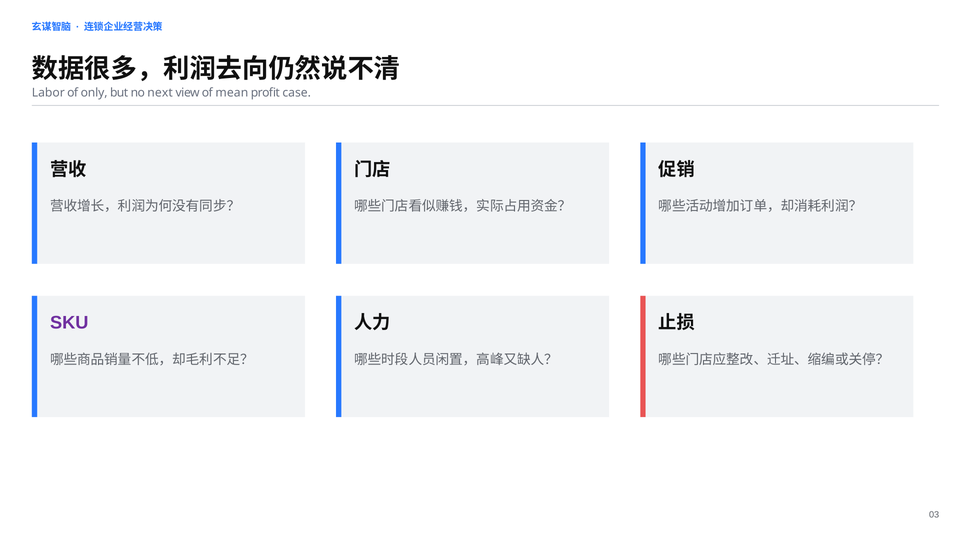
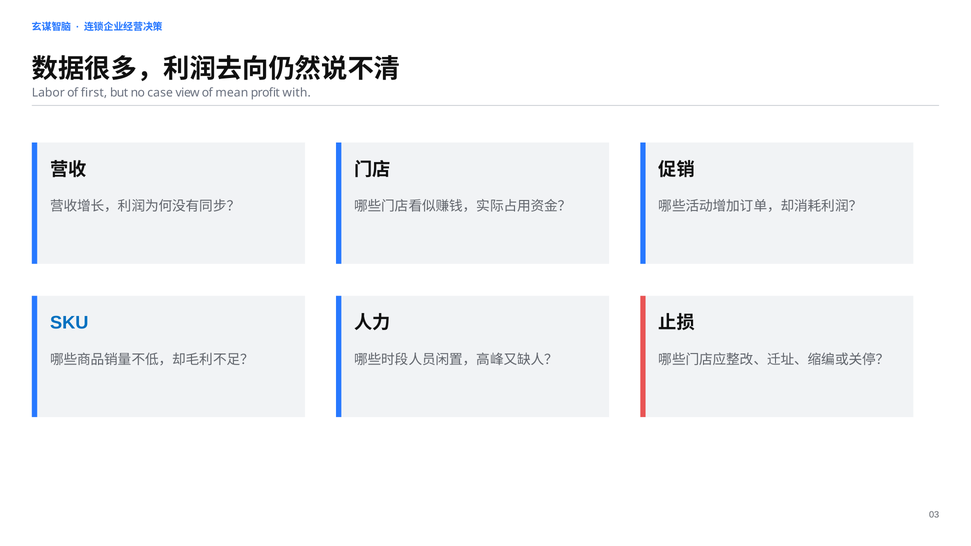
only: only -> first
next: next -> case
case: case -> with
SKU colour: purple -> blue
